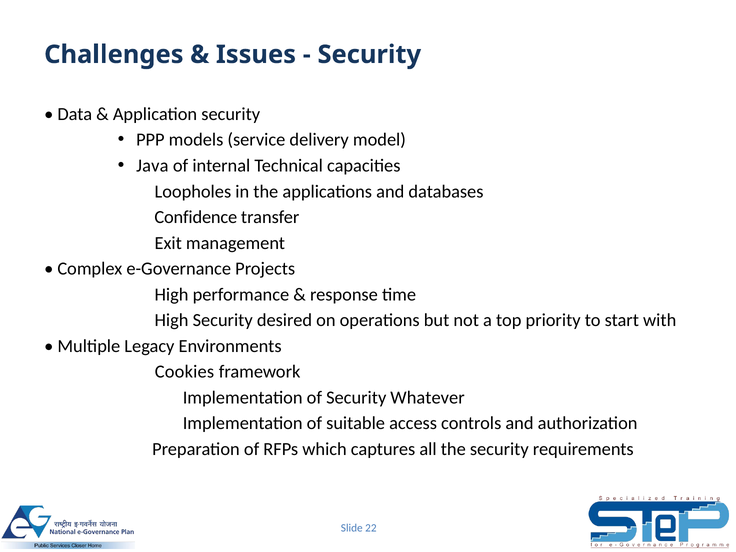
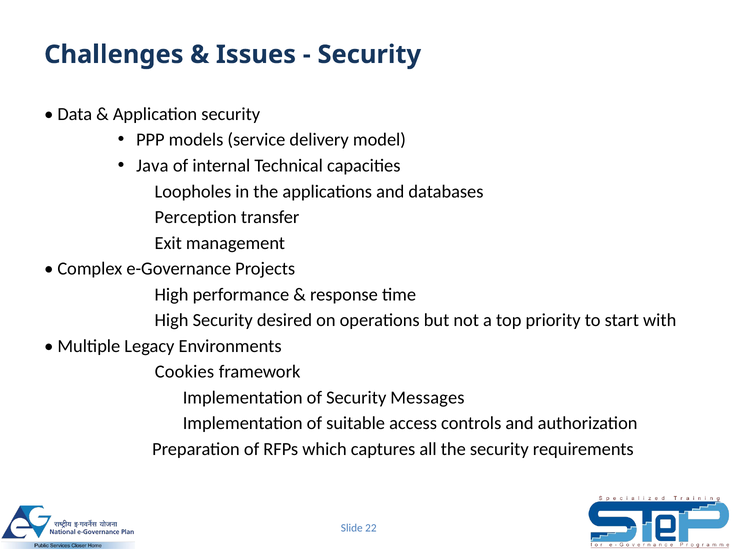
Confidence: Confidence -> Perception
Whatever: Whatever -> Messages
